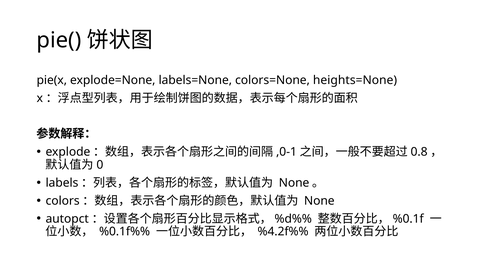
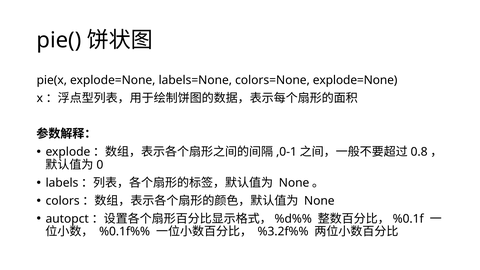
colors=None heights=None: heights=None -> explode=None
%4.2f%%: %4.2f%% -> %3.2f%%
